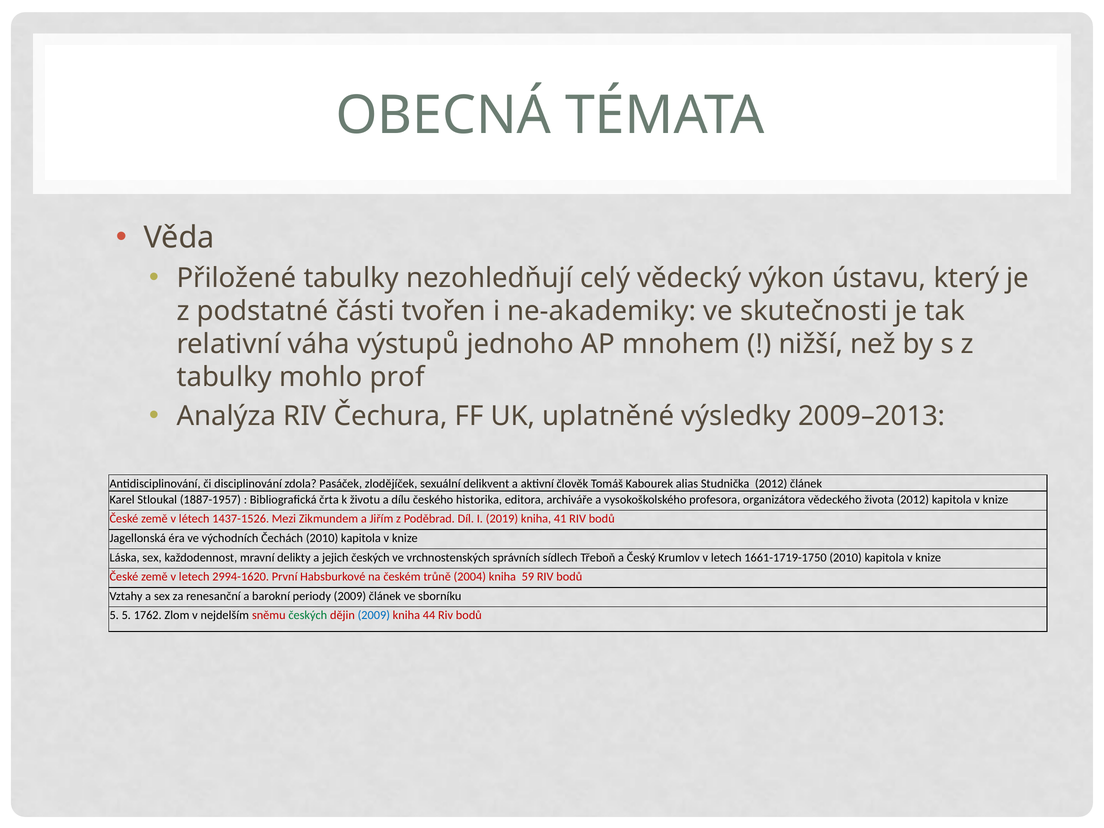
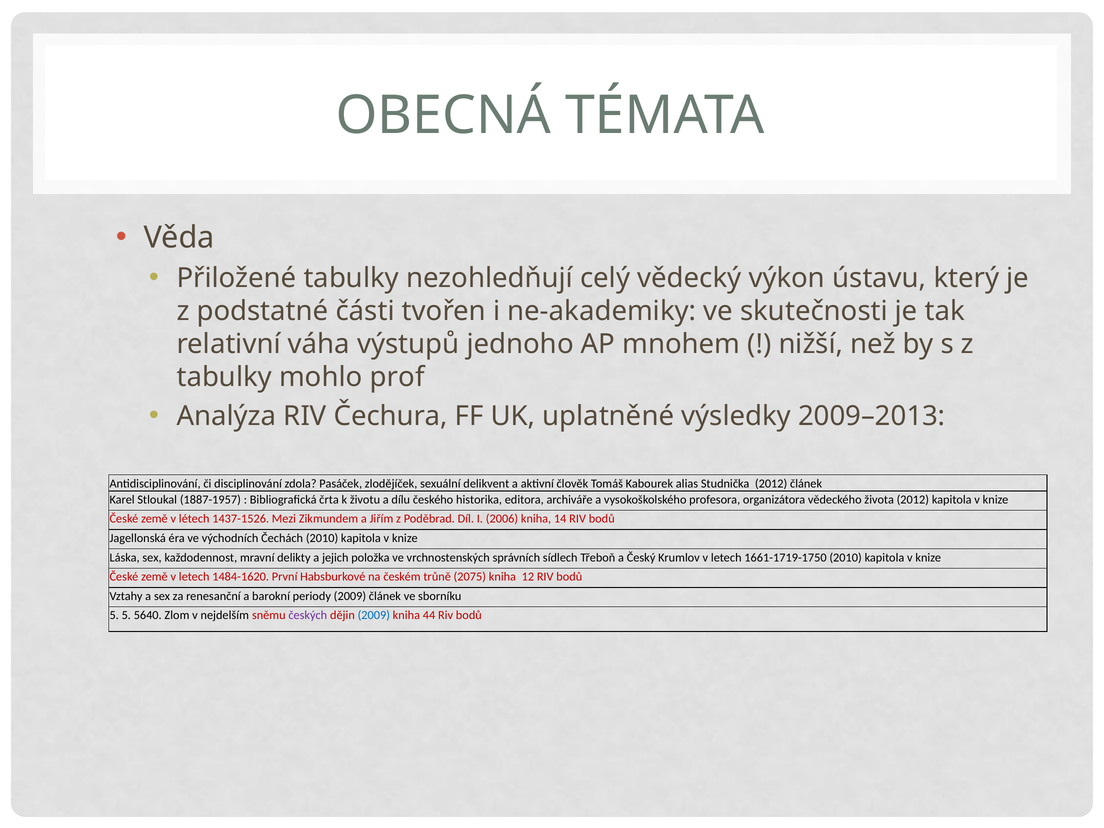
2019: 2019 -> 2006
41: 41 -> 14
jejich českých: českých -> položka
2994-1620: 2994-1620 -> 1484-1620
2004: 2004 -> 2075
59: 59 -> 12
1762: 1762 -> 5640
českých at (308, 615) colour: green -> purple
